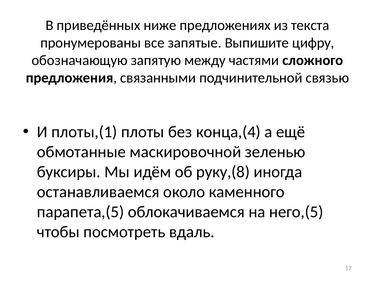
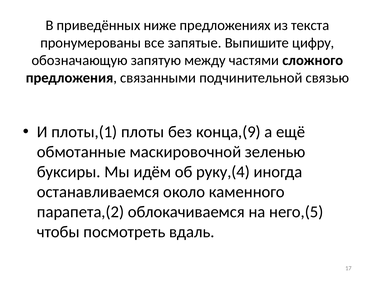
конца,(4: конца,(4 -> конца,(9
руку,(8: руку,(8 -> руку,(4
парапета,(5: парапета,(5 -> парапета,(2
